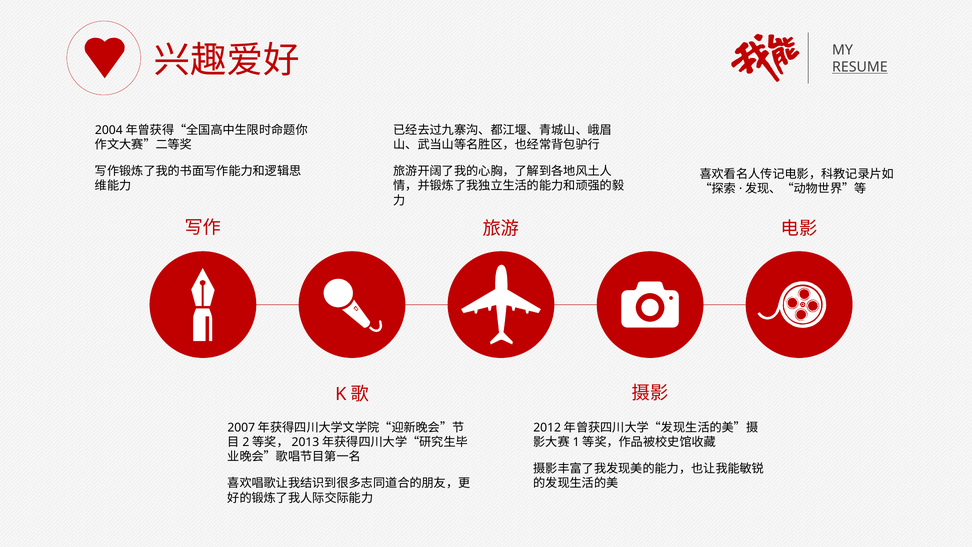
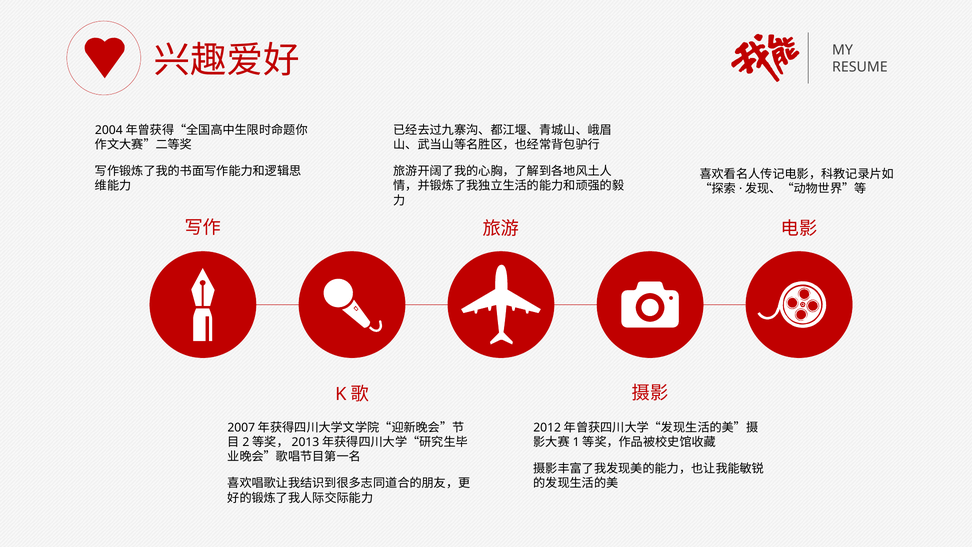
RESUME underline: present -> none
